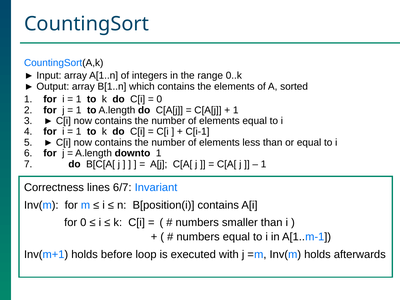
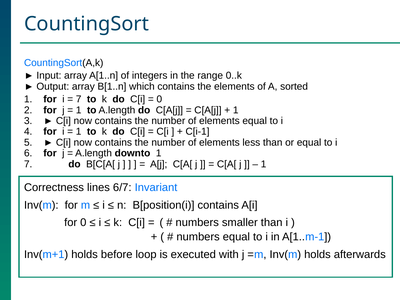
1 at (79, 99): 1 -> 7
